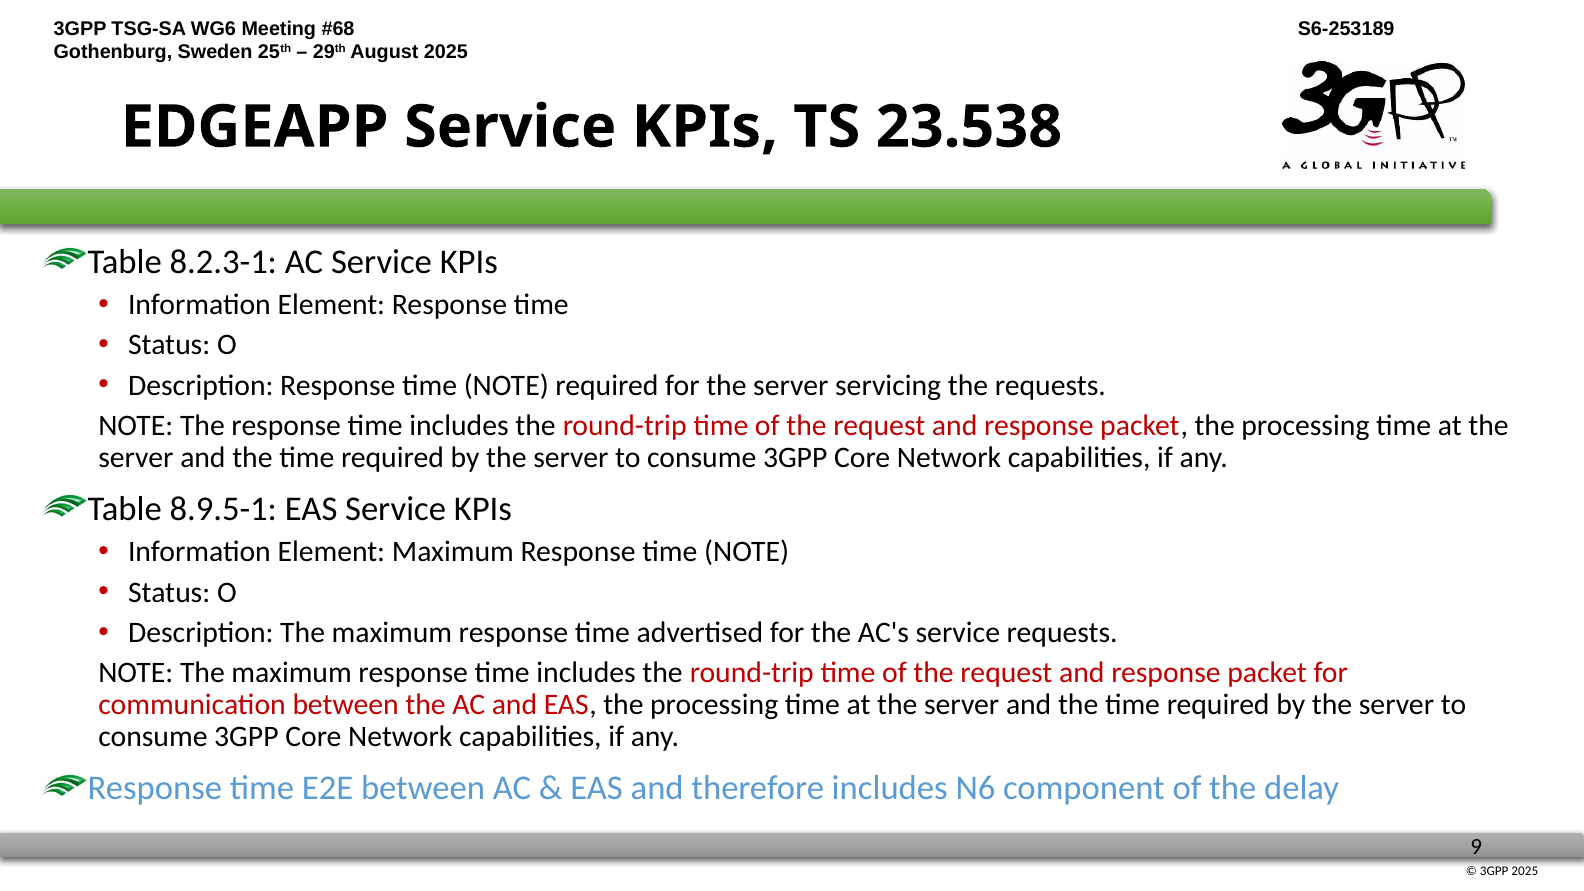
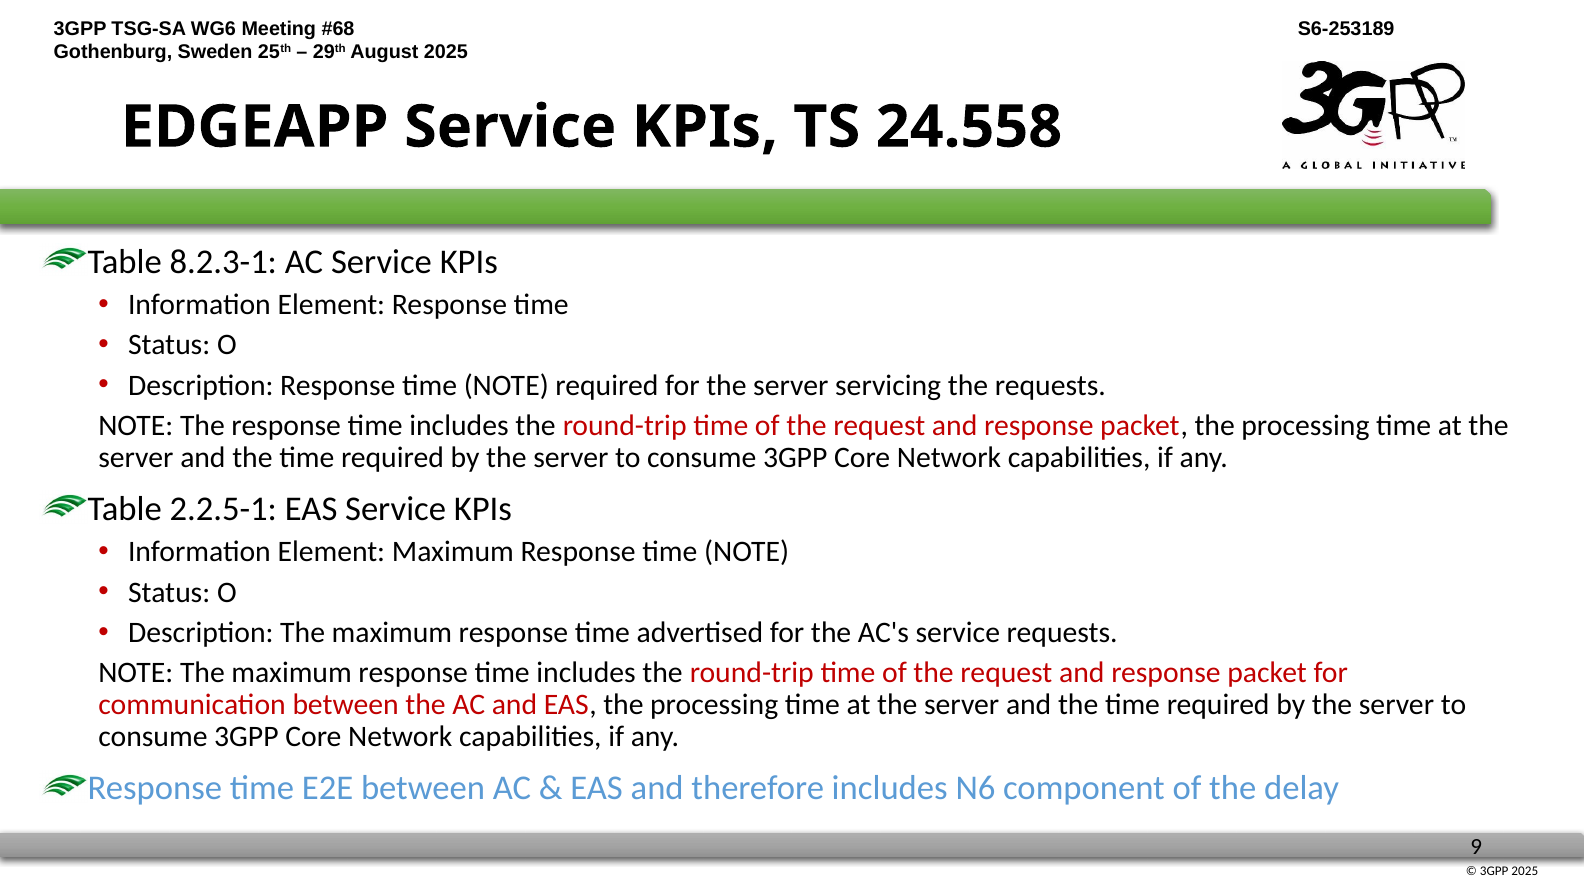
23.538: 23.538 -> 24.558
8.9.5-1: 8.9.5-1 -> 2.2.5-1
